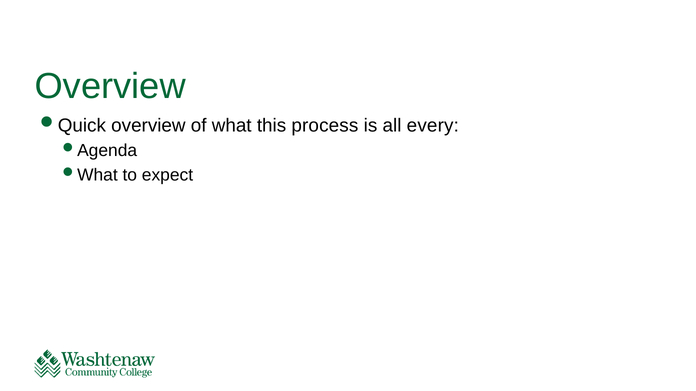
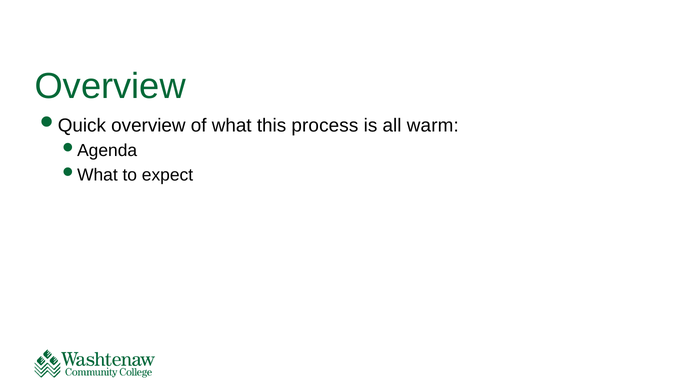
every: every -> warm
